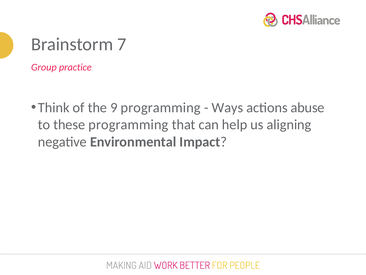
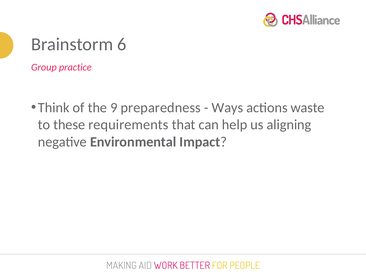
7: 7 -> 6
9 programming: programming -> preparedness
abuse: abuse -> waste
these programming: programming -> requirements
